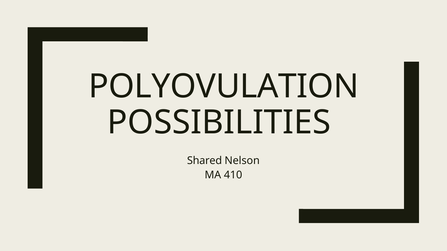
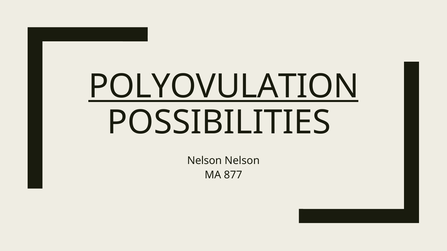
POLYOVULATION underline: none -> present
Shared at (205, 161): Shared -> Nelson
410: 410 -> 877
